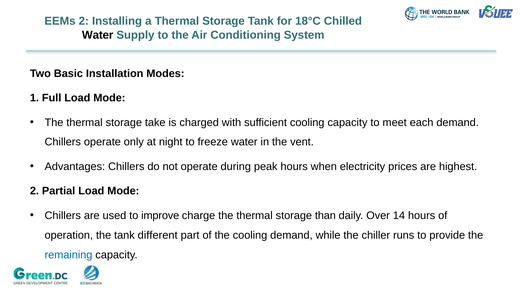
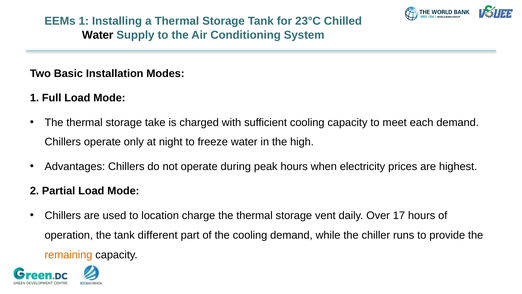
EEMs 2: 2 -> 1
18°C: 18°C -> 23°C
vent: vent -> high
improve: improve -> location
than: than -> vent
14: 14 -> 17
remaining colour: blue -> orange
